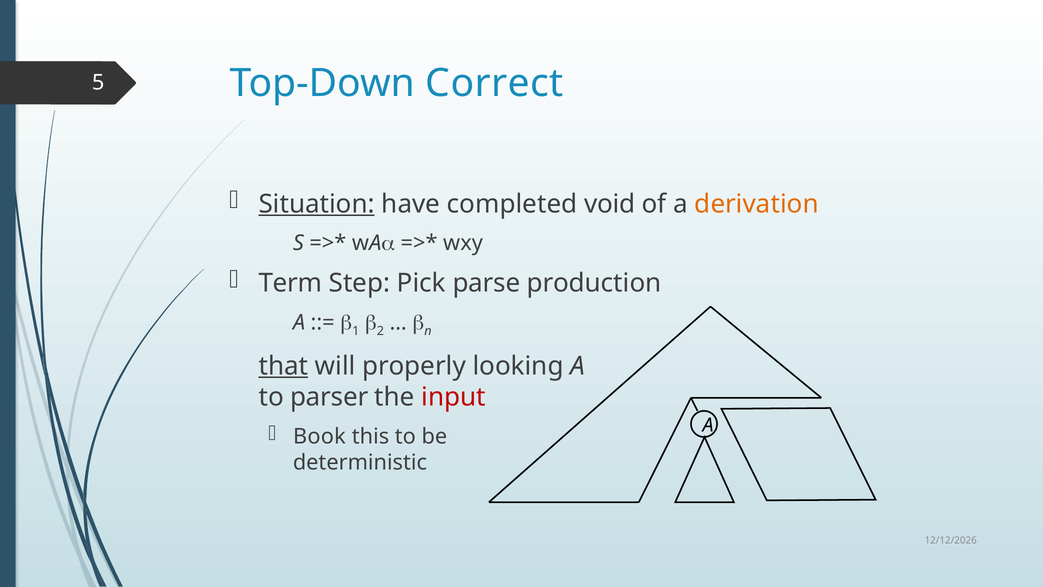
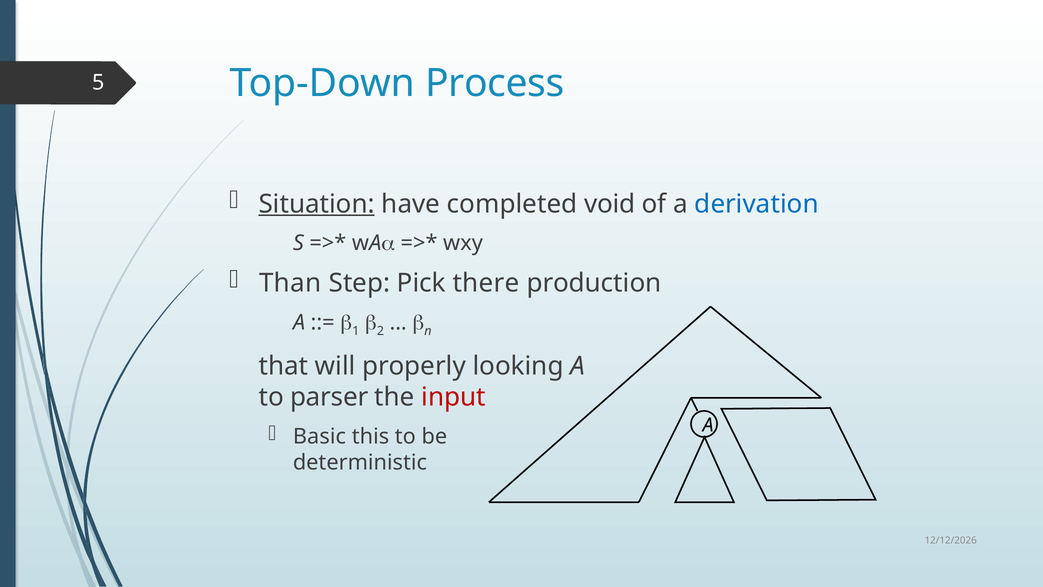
Correct: Correct -> Process
derivation colour: orange -> blue
Term: Term -> Than
parse: parse -> there
that underline: present -> none
Book: Book -> Basic
